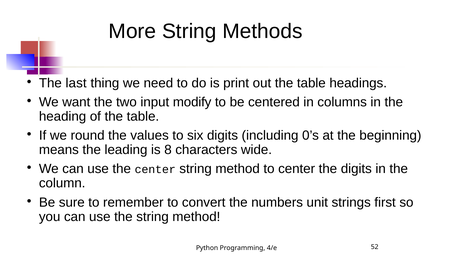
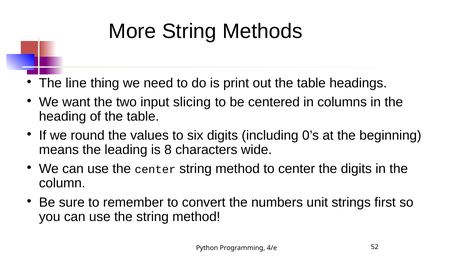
last: last -> line
modify: modify -> slicing
